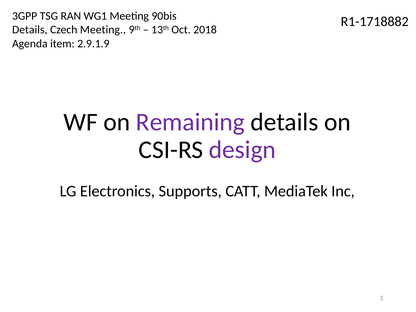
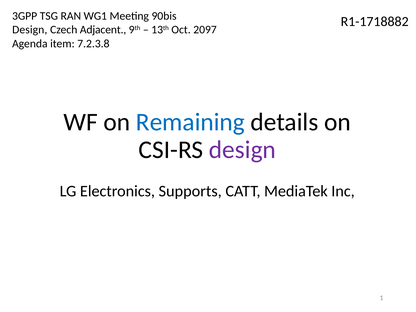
Details at (30, 30): Details -> Design
Czech Meeting: Meeting -> Adjacent
2018: 2018 -> 2097
2.9.1.9: 2.9.1.9 -> 7.2.3.8
Remaining colour: purple -> blue
